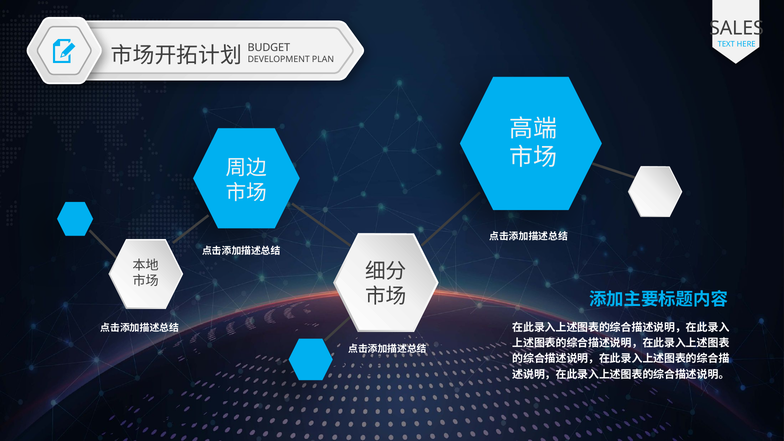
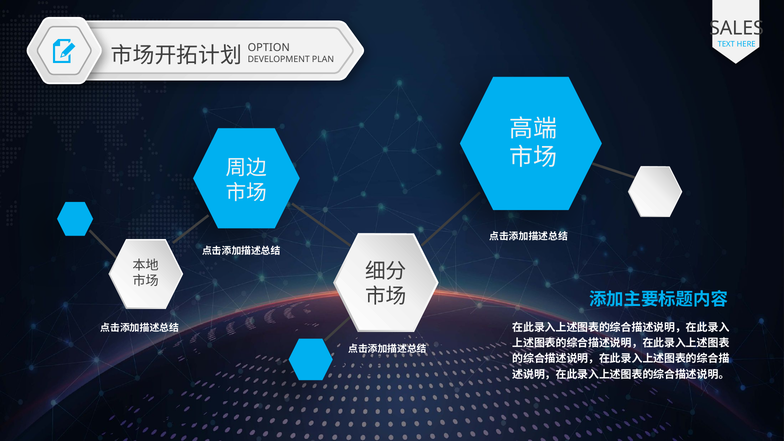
BUDGET: BUDGET -> OPTION
